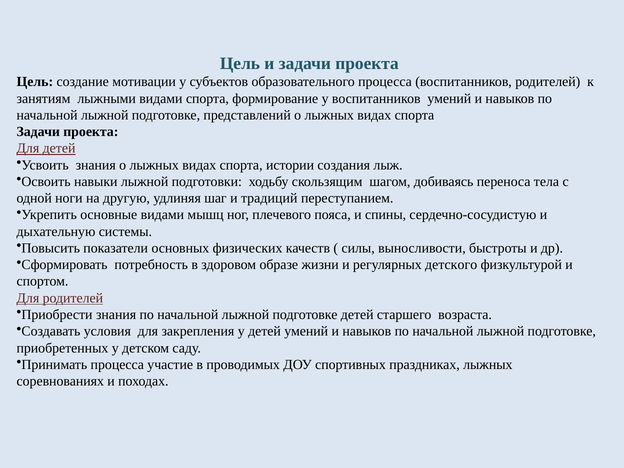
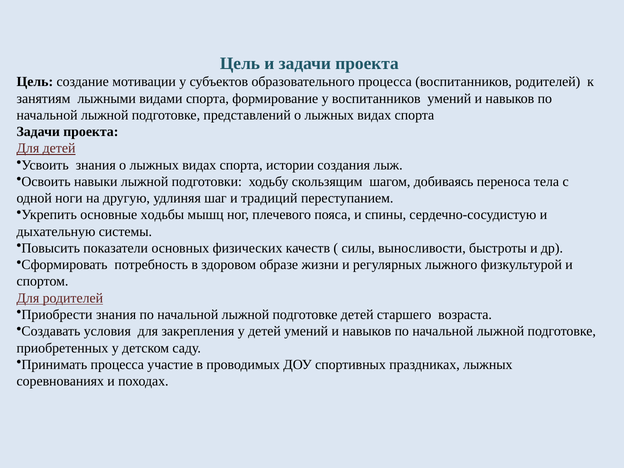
основные видами: видами -> ходьбы
детского: детского -> лыжного
